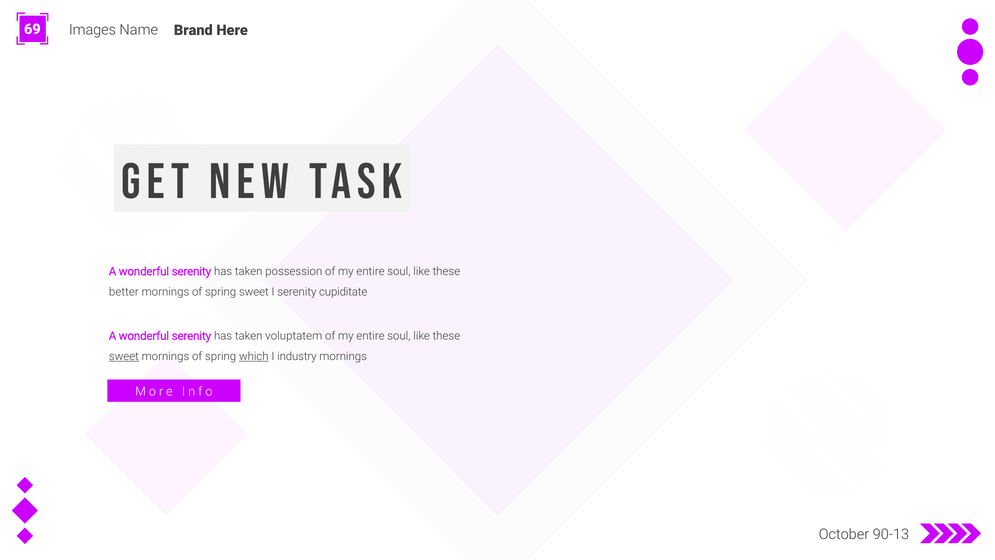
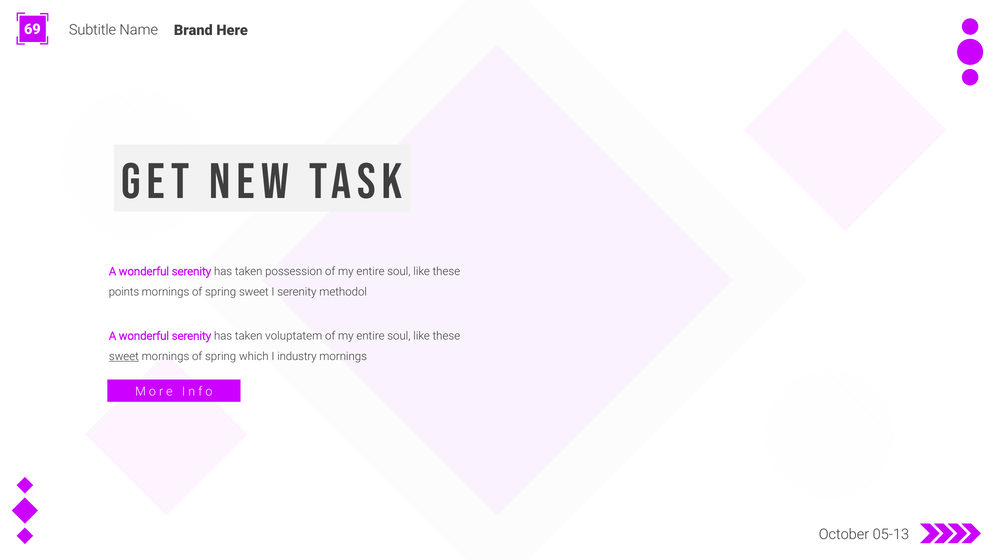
Images: Images -> Subtitle
better: better -> points
cupiditate: cupiditate -> methodol
which underline: present -> none
90-13: 90-13 -> 05-13
